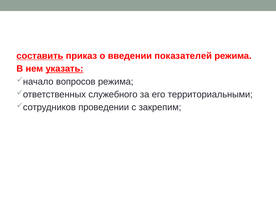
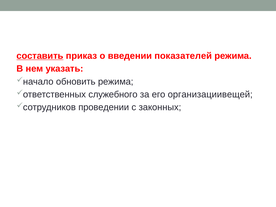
указать underline: present -> none
вопросов: вопросов -> обновить
территориальными: территориальными -> организациивещей
закрепим: закрепим -> законных
